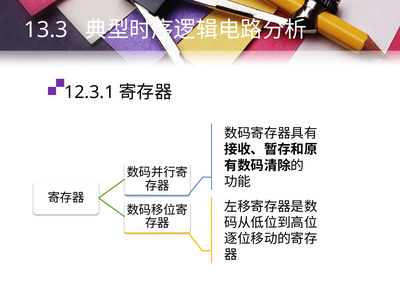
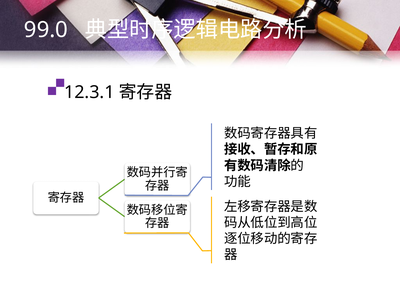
13.3: 13.3 -> 99.0
